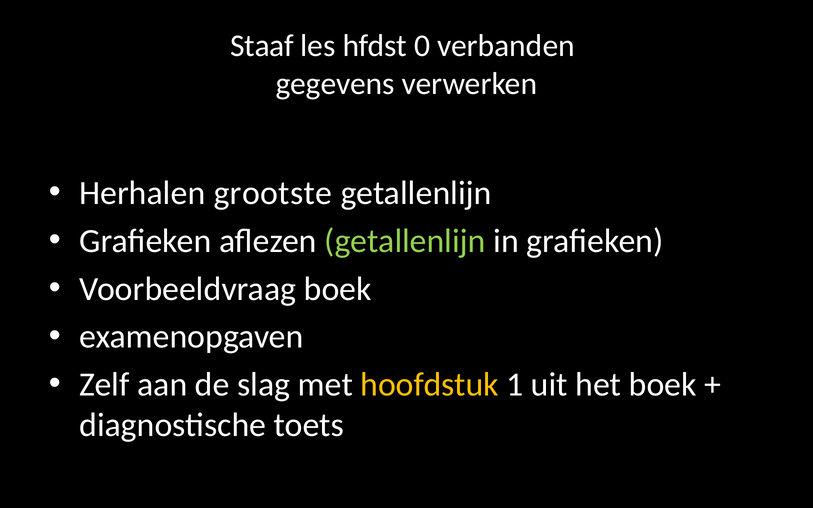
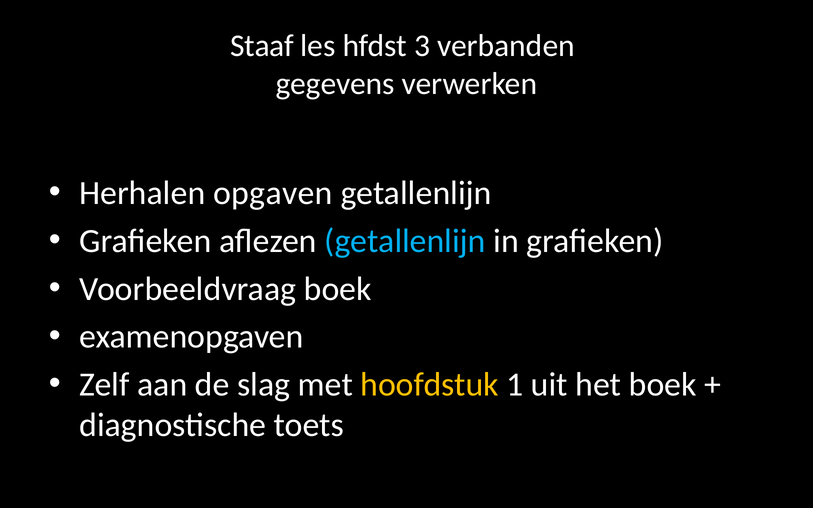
0: 0 -> 3
grootste: grootste -> opgaven
getallenlijn at (405, 241) colour: light green -> light blue
